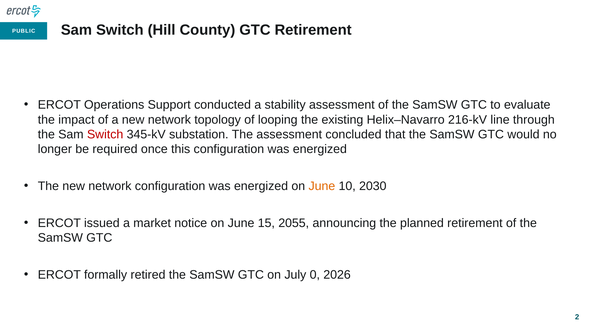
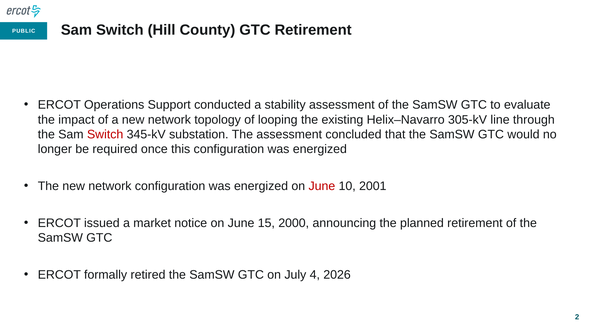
216-kV: 216-kV -> 305-kV
June at (322, 186) colour: orange -> red
2030: 2030 -> 2001
2055: 2055 -> 2000
0: 0 -> 4
